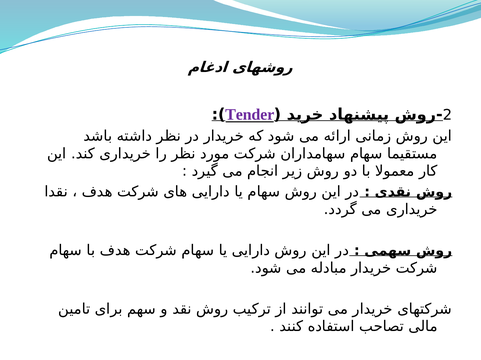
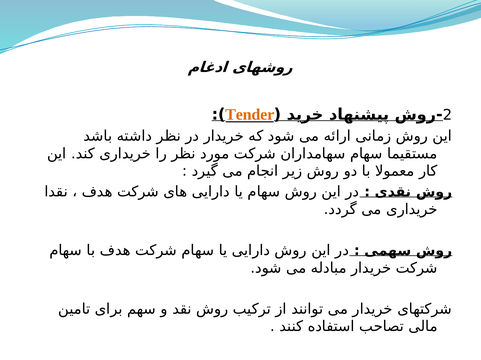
Tender colour: purple -> orange
